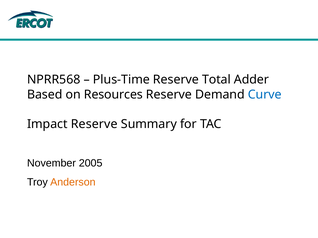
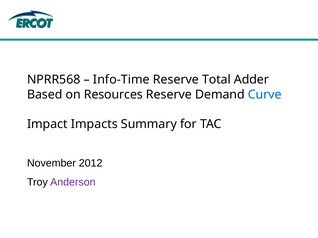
Plus-Time: Plus-Time -> Info-Time
Impact Reserve: Reserve -> Impacts
2005: 2005 -> 2012
Anderson colour: orange -> purple
